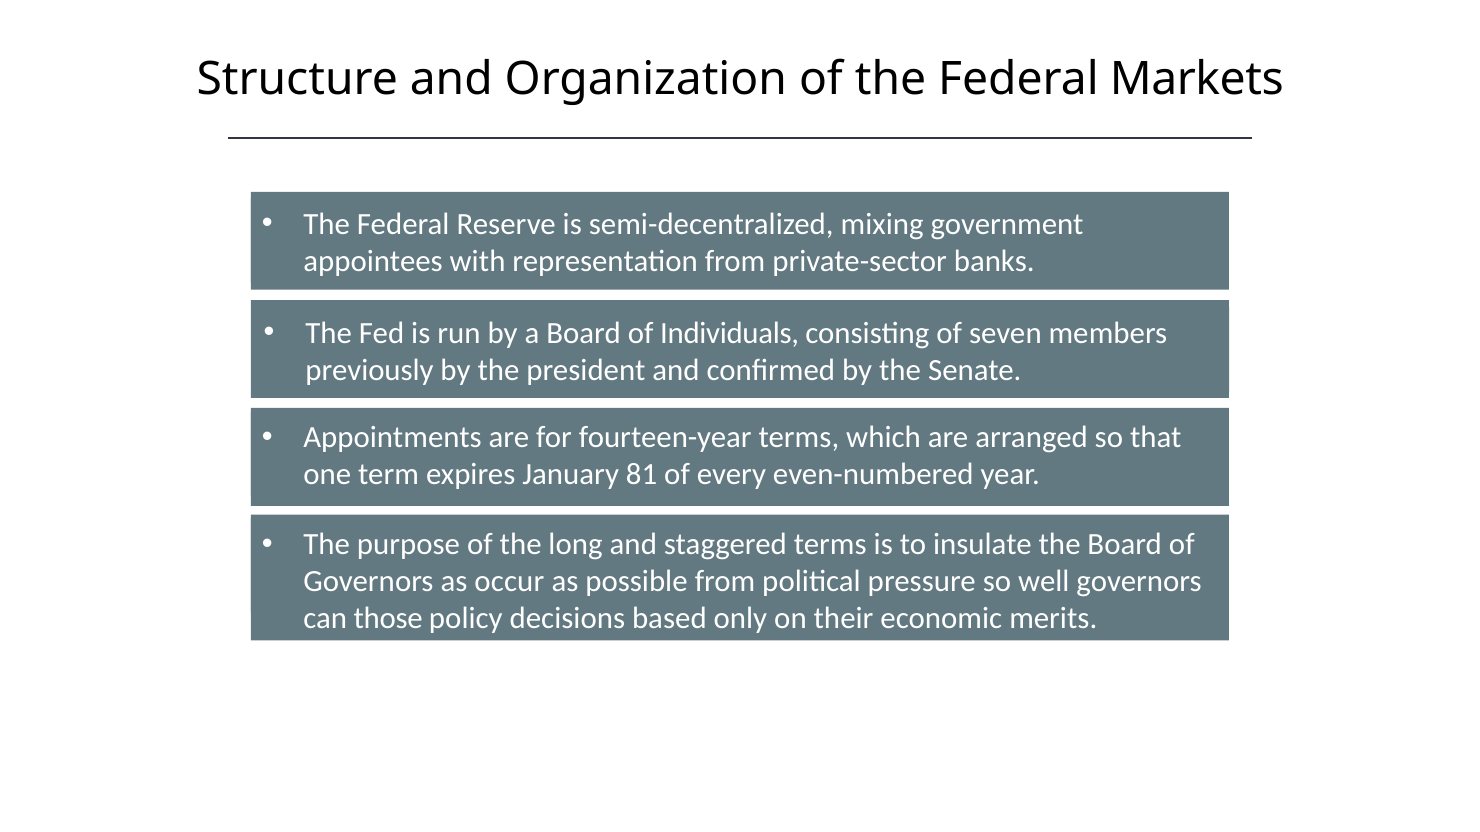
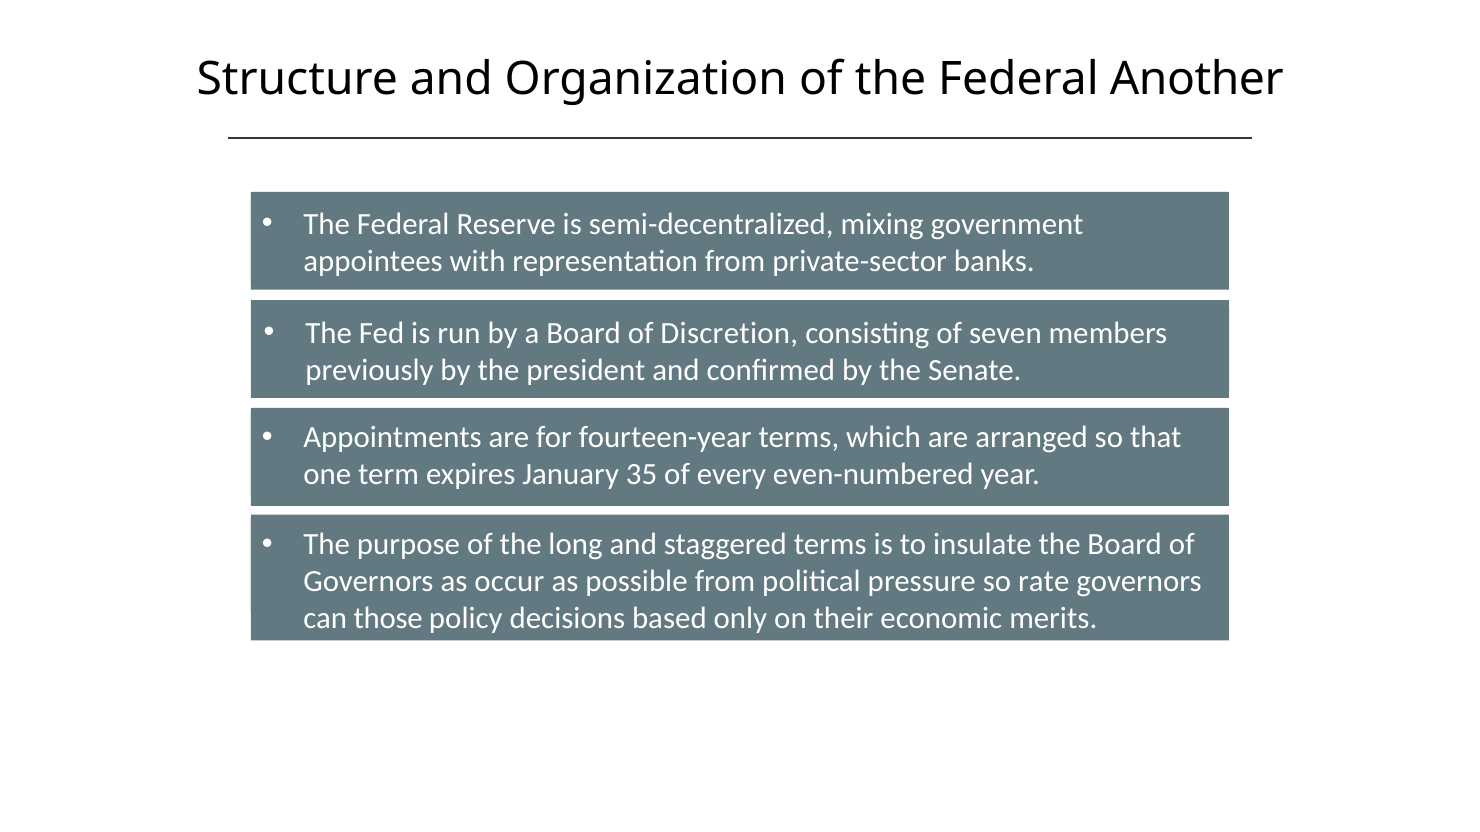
Markets: Markets -> Another
Individuals: Individuals -> Discretion
81: 81 -> 35
well: well -> rate
